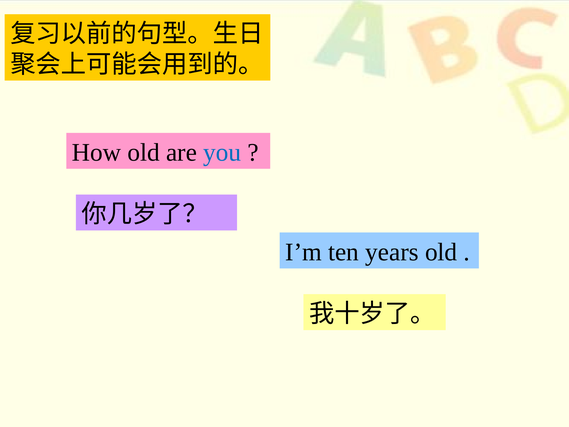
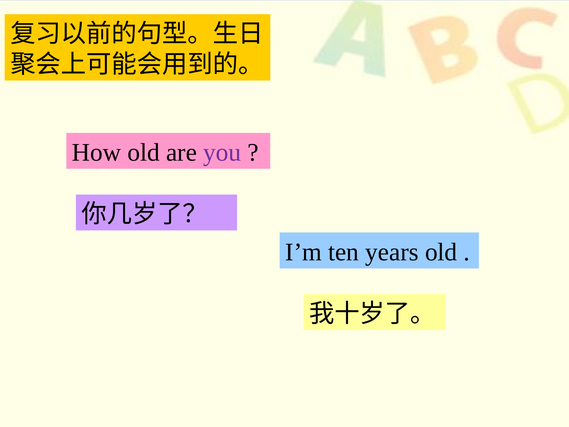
you colour: blue -> purple
